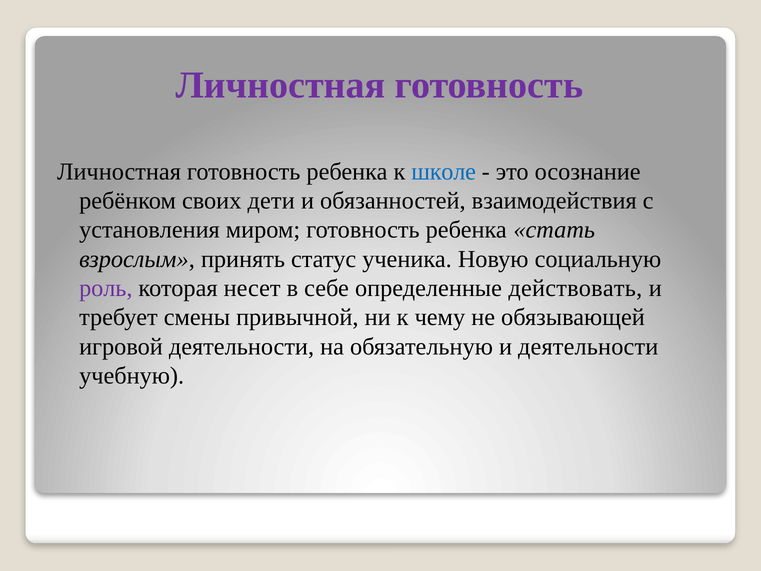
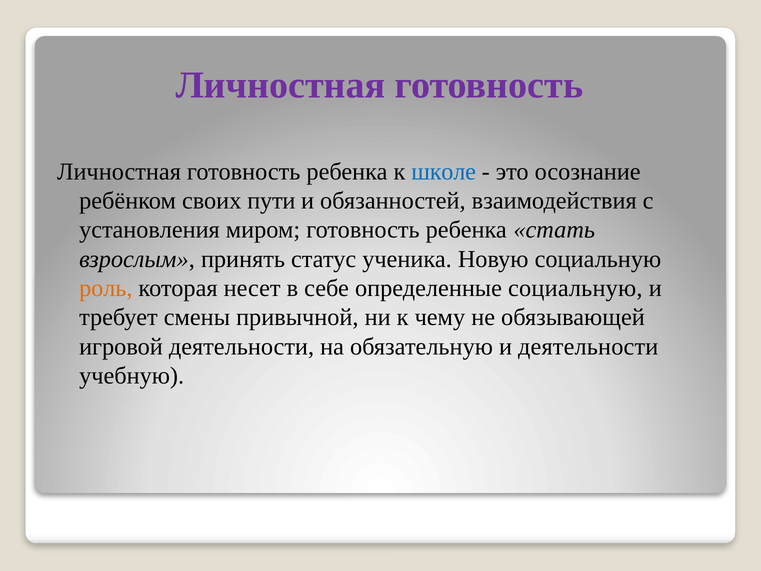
дети: дети -> пути
роль colour: purple -> orange
определенные действовать: действовать -> социальную
